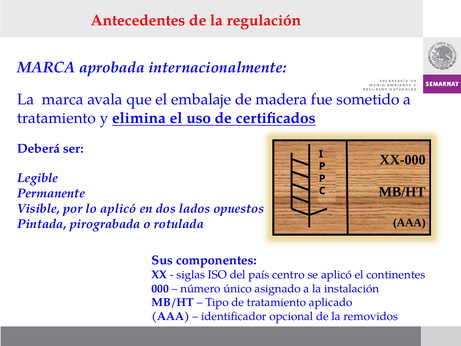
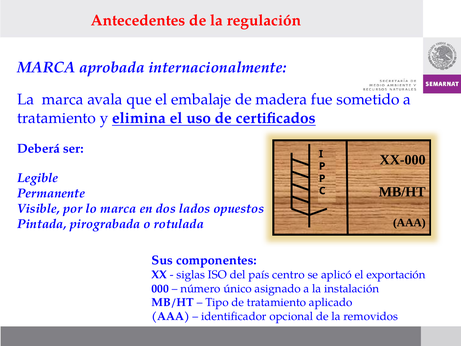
lo aplicó: aplicó -> marca
continentes: continentes -> exportación
